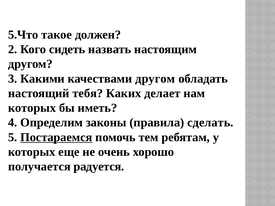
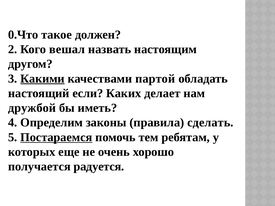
5.Что: 5.Что -> 0.Что
сидеть: сидеть -> вешал
Какими underline: none -> present
качествами другом: другом -> партой
тебя: тебя -> если
которых at (32, 108): которых -> дружбой
